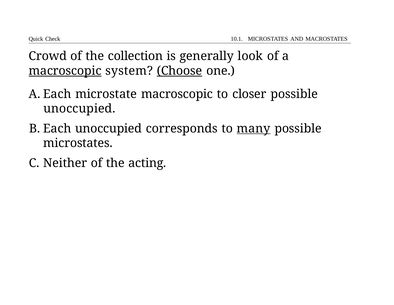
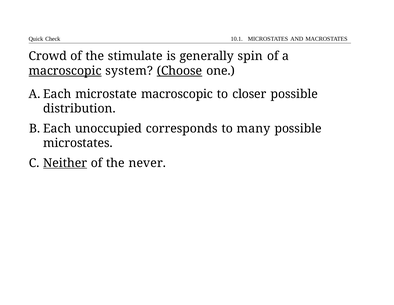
collection: collection -> stimulate
look: look -> spin
unoccupied at (79, 108): unoccupied -> distribution
many underline: present -> none
Neither underline: none -> present
acting: acting -> never
